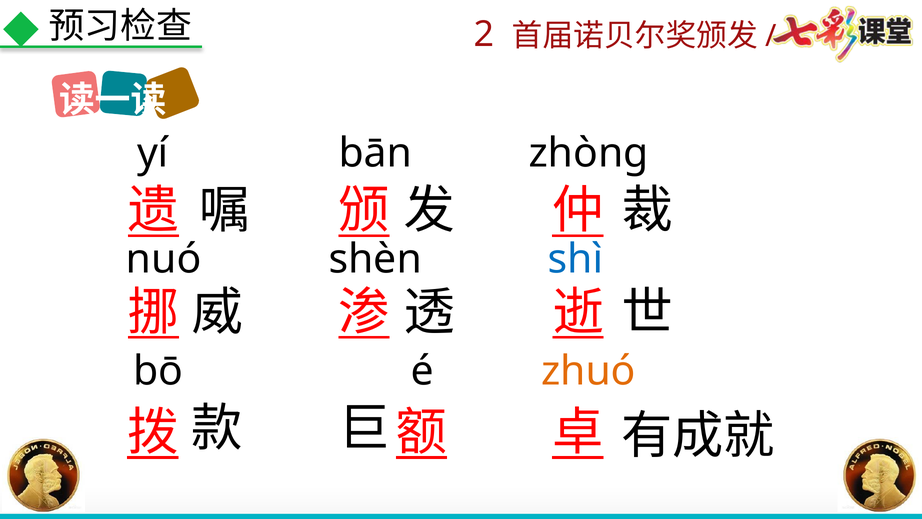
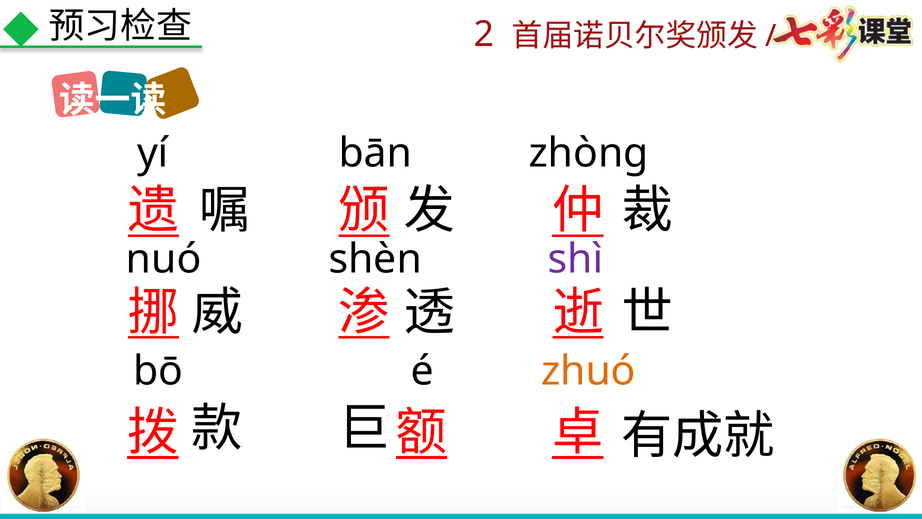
shì colour: blue -> purple
